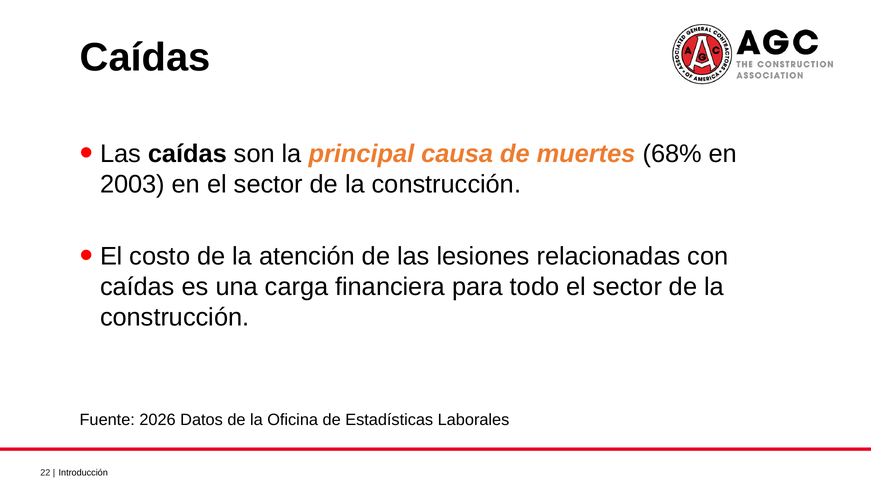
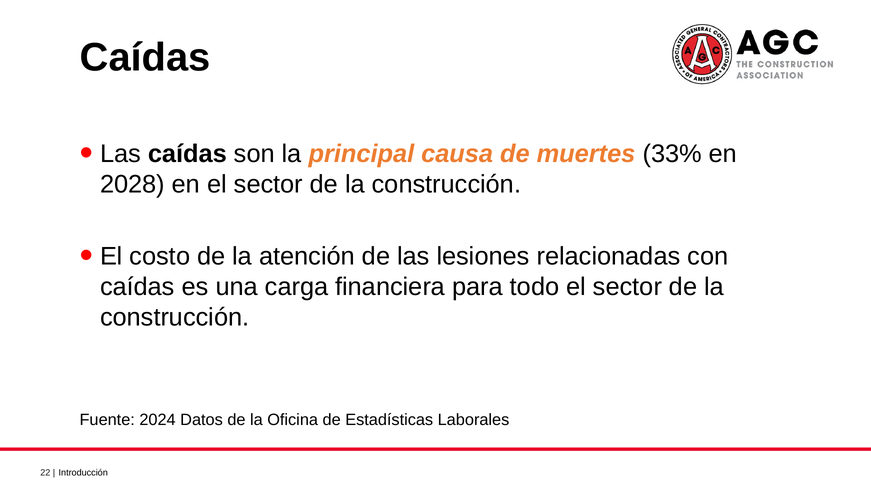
68%: 68% -> 33%
2003: 2003 -> 2028
2026: 2026 -> 2024
